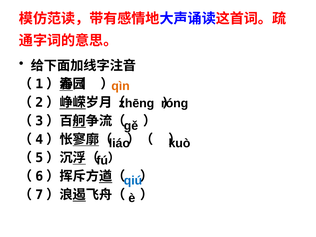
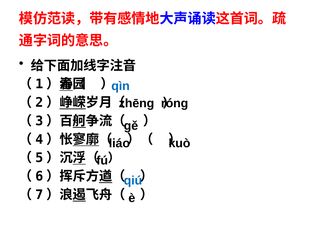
qìn colour: orange -> blue
